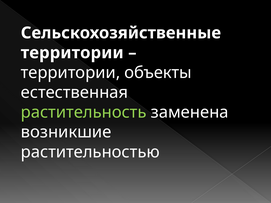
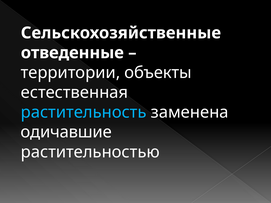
территории at (72, 53): территории -> отведенные
растительность colour: light green -> light blue
возникшие: возникшие -> одичавшие
